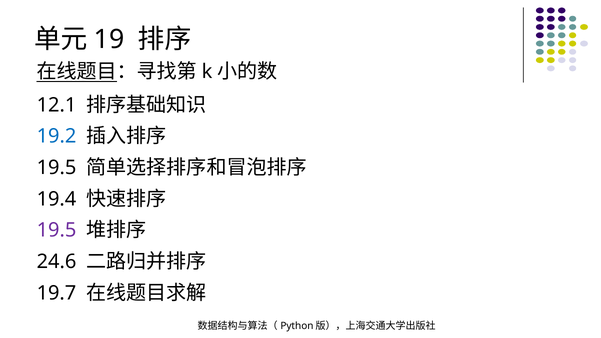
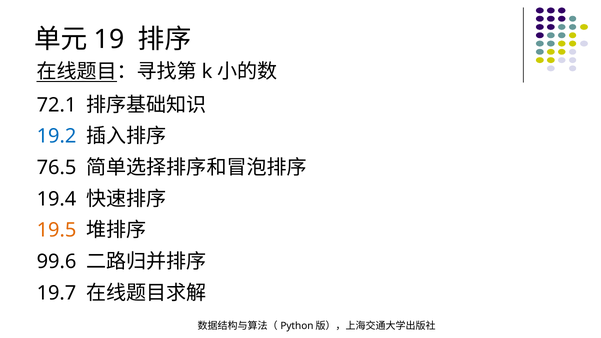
12.1: 12.1 -> 72.1
19.5 at (57, 168): 19.5 -> 76.5
19.5 at (57, 230) colour: purple -> orange
24.6: 24.6 -> 99.6
